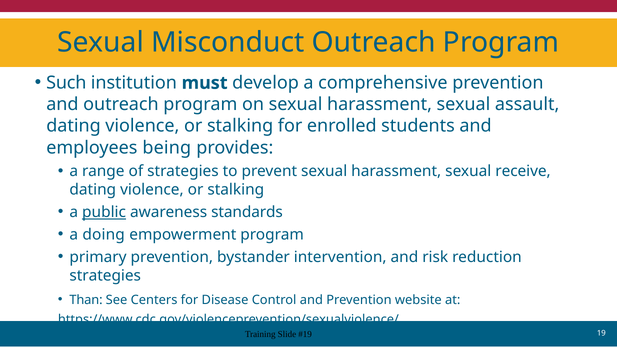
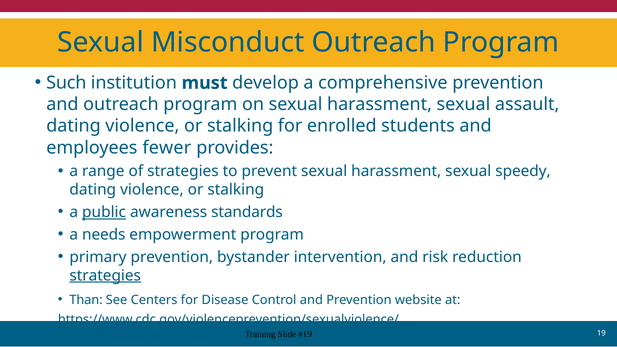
being: being -> fewer
receive: receive -> speedy
doing: doing -> needs
strategies at (105, 275) underline: none -> present
